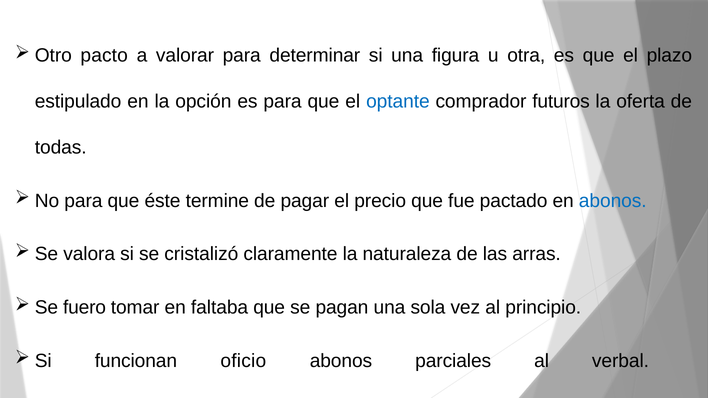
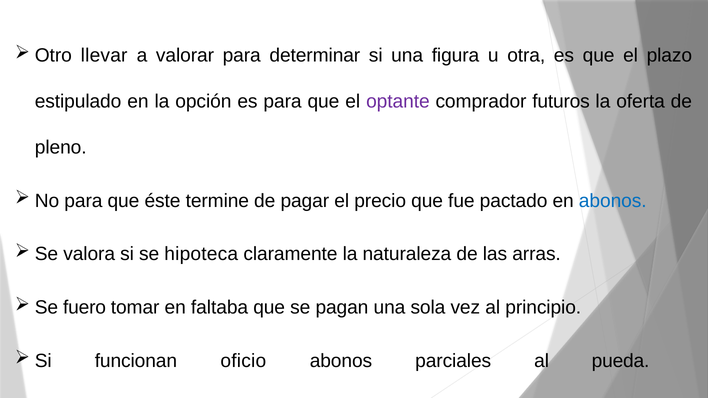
pacto: pacto -> llevar
optante colour: blue -> purple
todas: todas -> pleno
cristalizó: cristalizó -> hipoteca
verbal: verbal -> pueda
